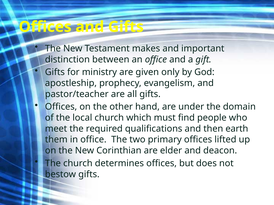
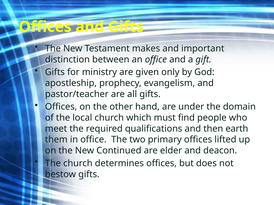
Corinthian: Corinthian -> Continued
